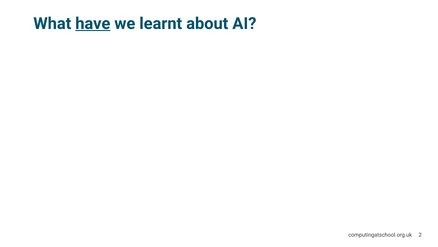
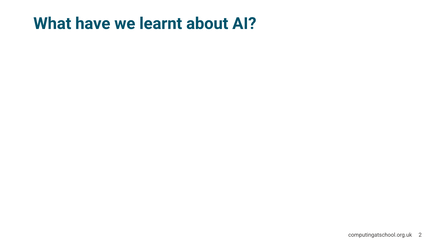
have underline: present -> none
